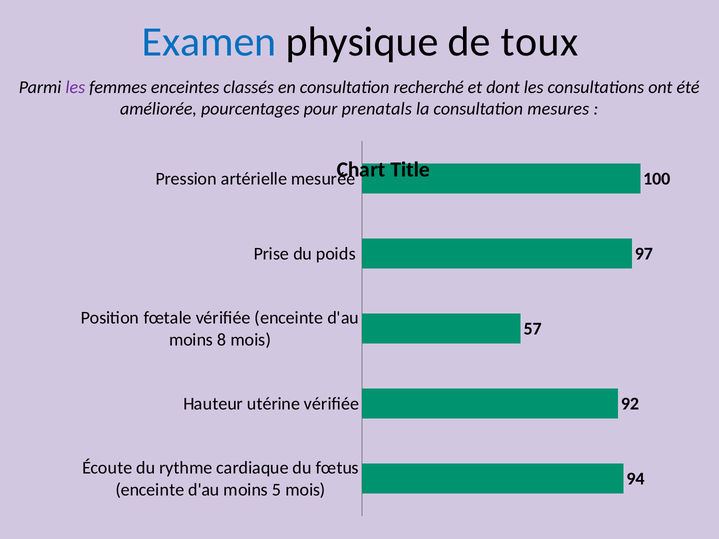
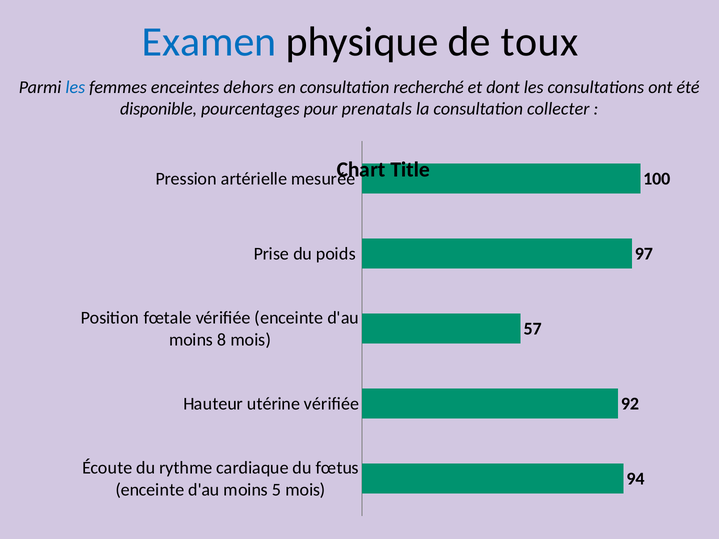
les at (75, 87) colour: purple -> blue
classés: classés -> dehors
améliorée: améliorée -> disponible
mesures: mesures -> collecter
